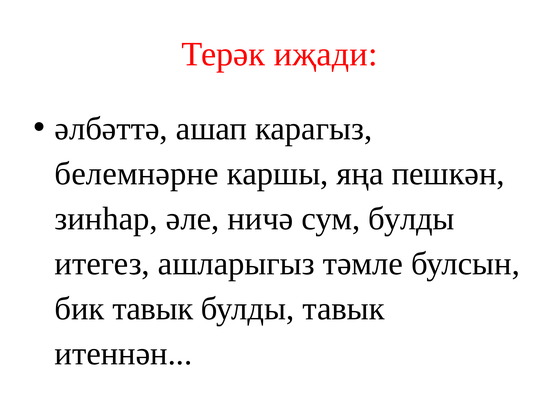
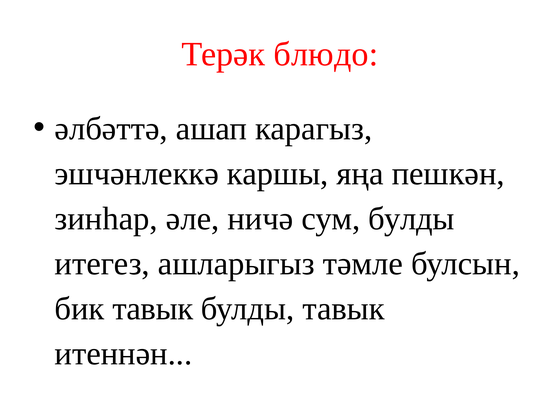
иҗади: иҗади -> блюдо
белемнәрне: белемнәрне -> эшчәнлеккә
